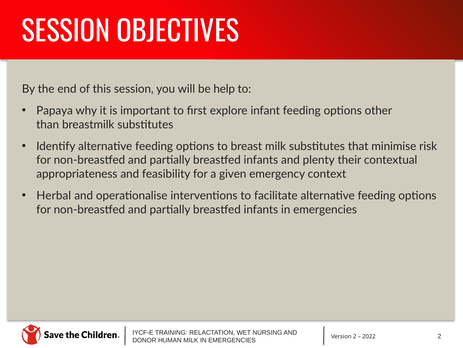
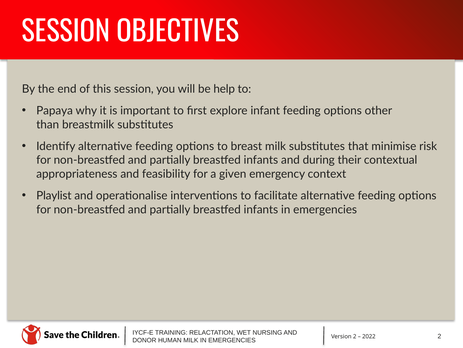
plenty: plenty -> during
Herbal: Herbal -> Playlist
